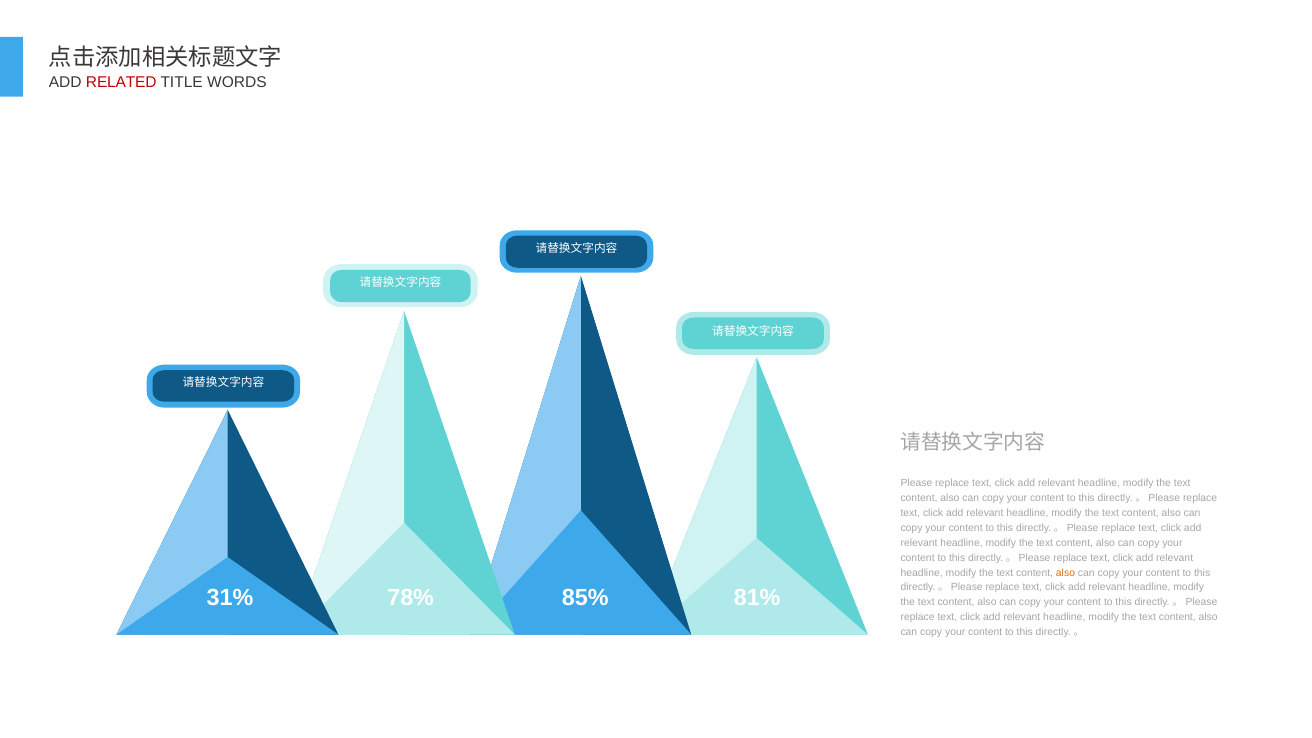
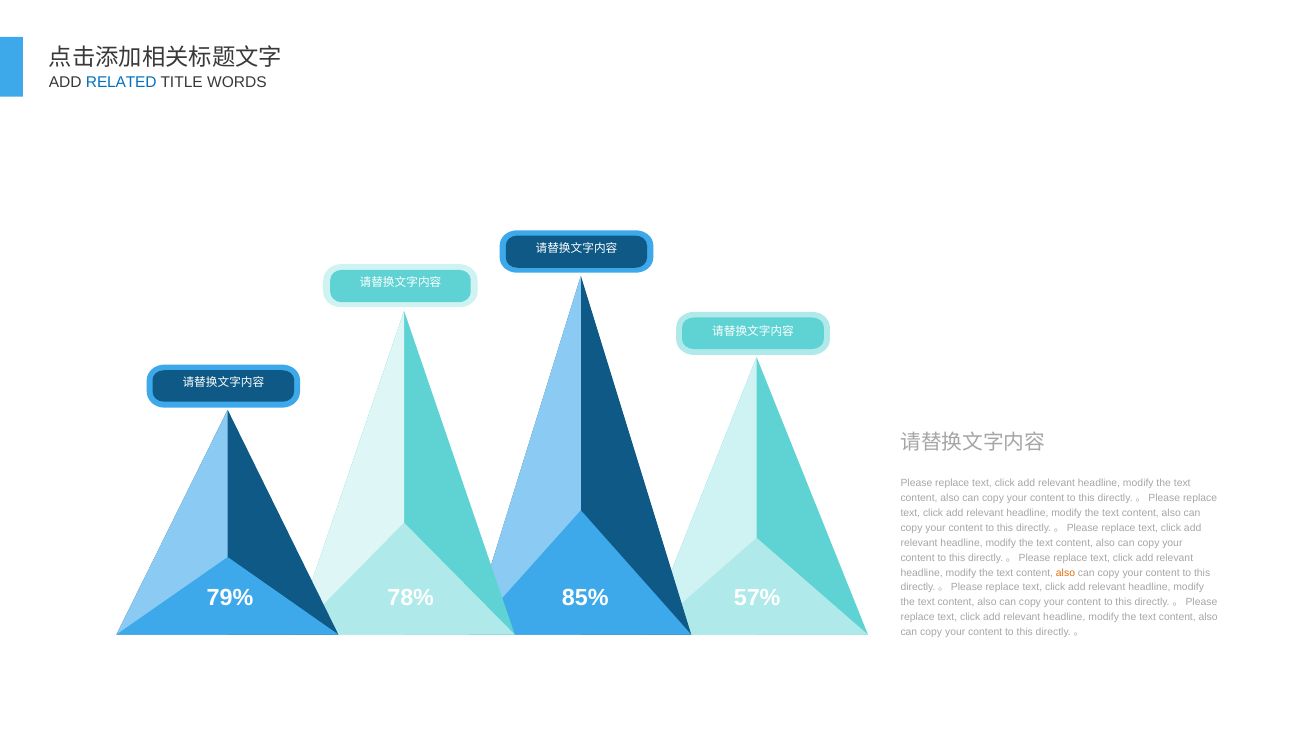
RELATED colour: red -> blue
31%: 31% -> 79%
81%: 81% -> 57%
